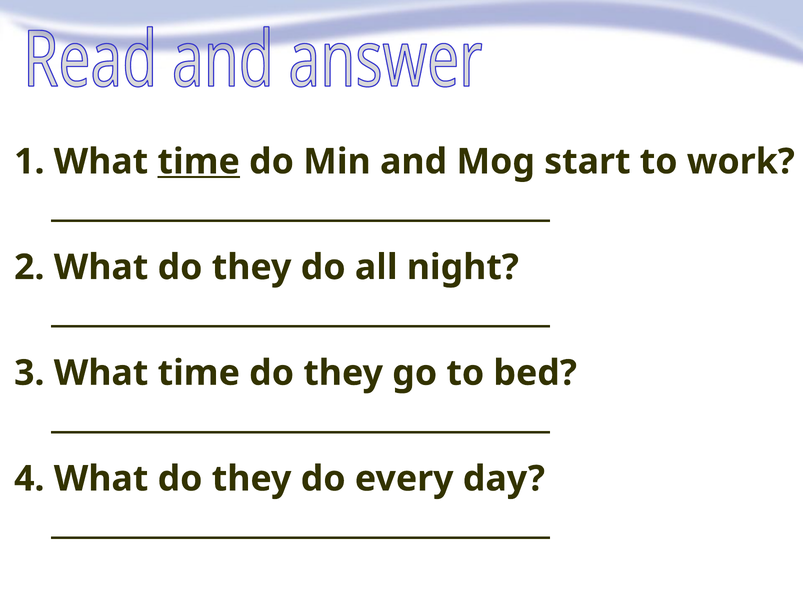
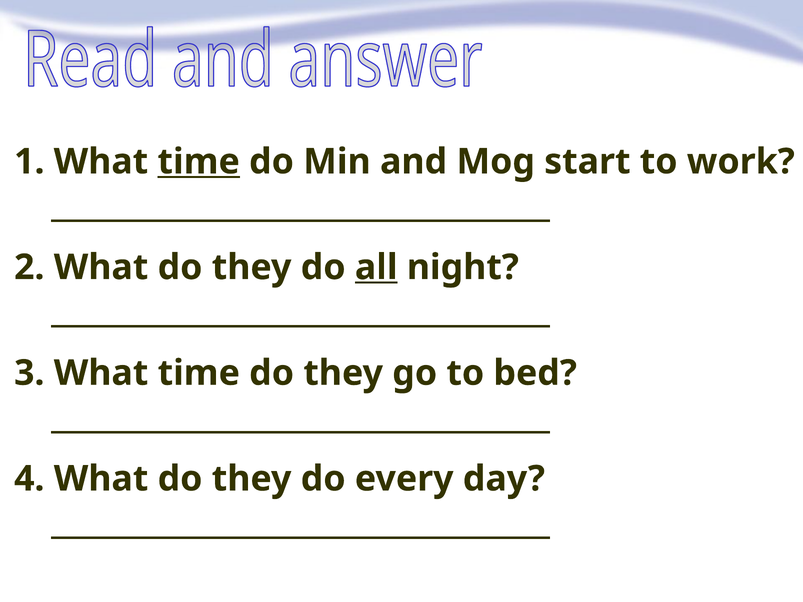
all underline: none -> present
